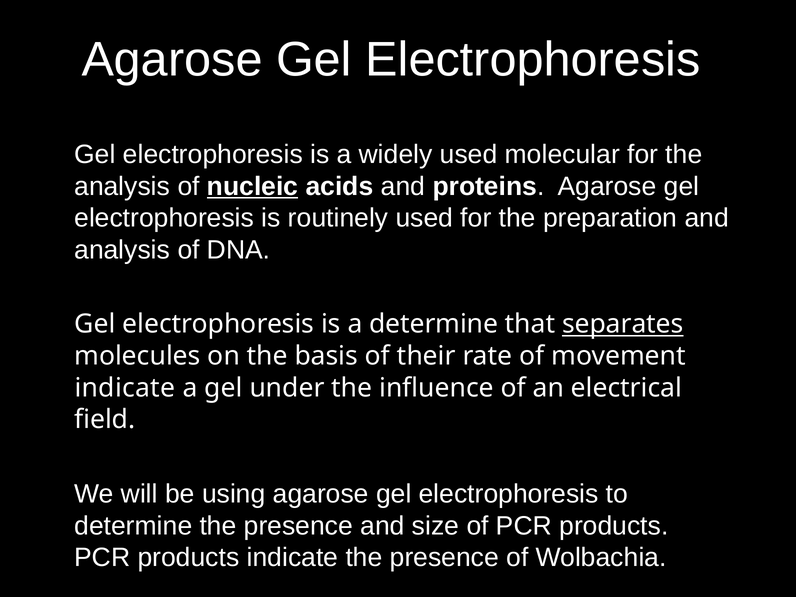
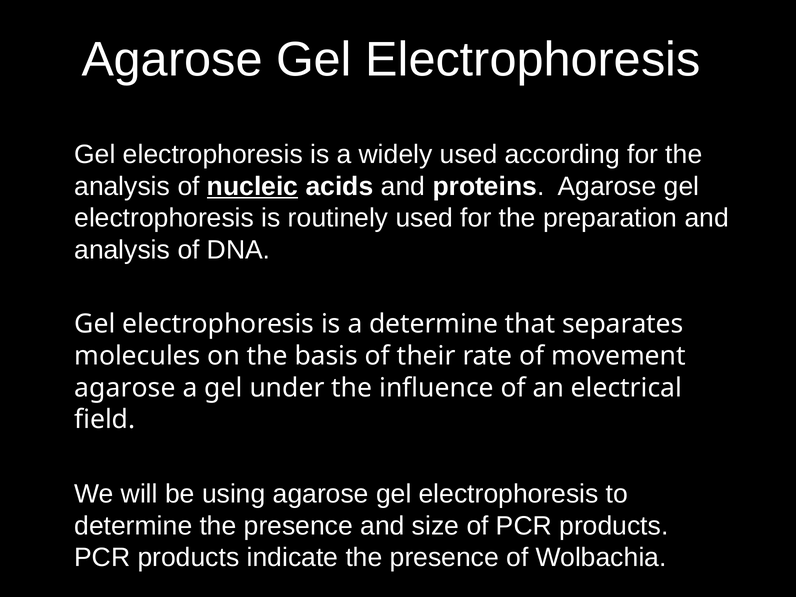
molecular: molecular -> according
separates underline: present -> none
indicate at (125, 388): indicate -> agarose
